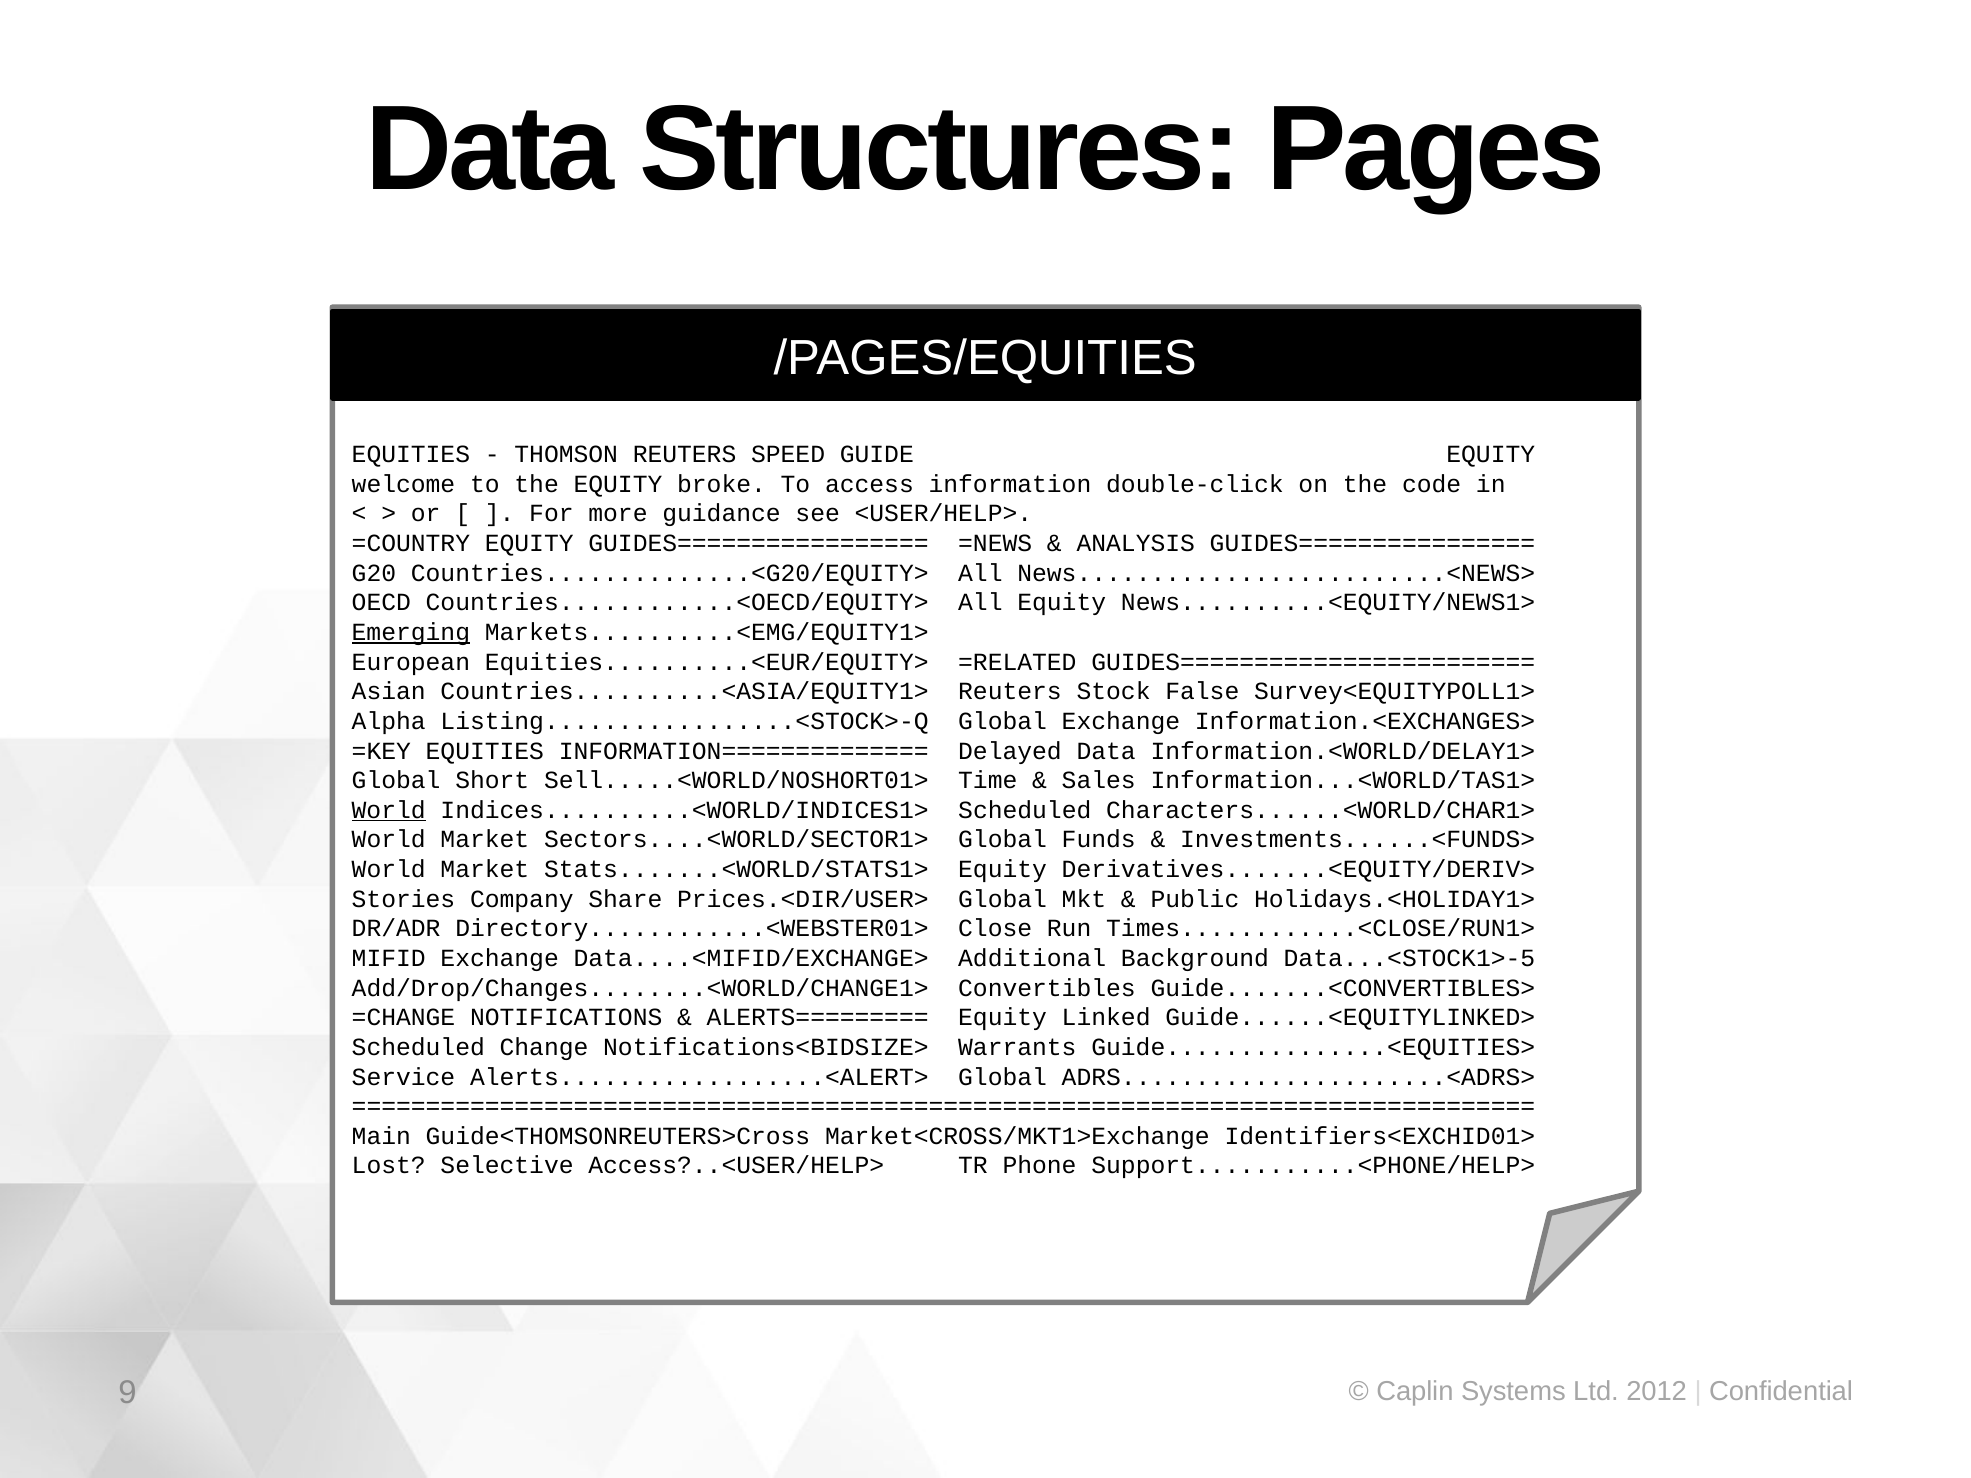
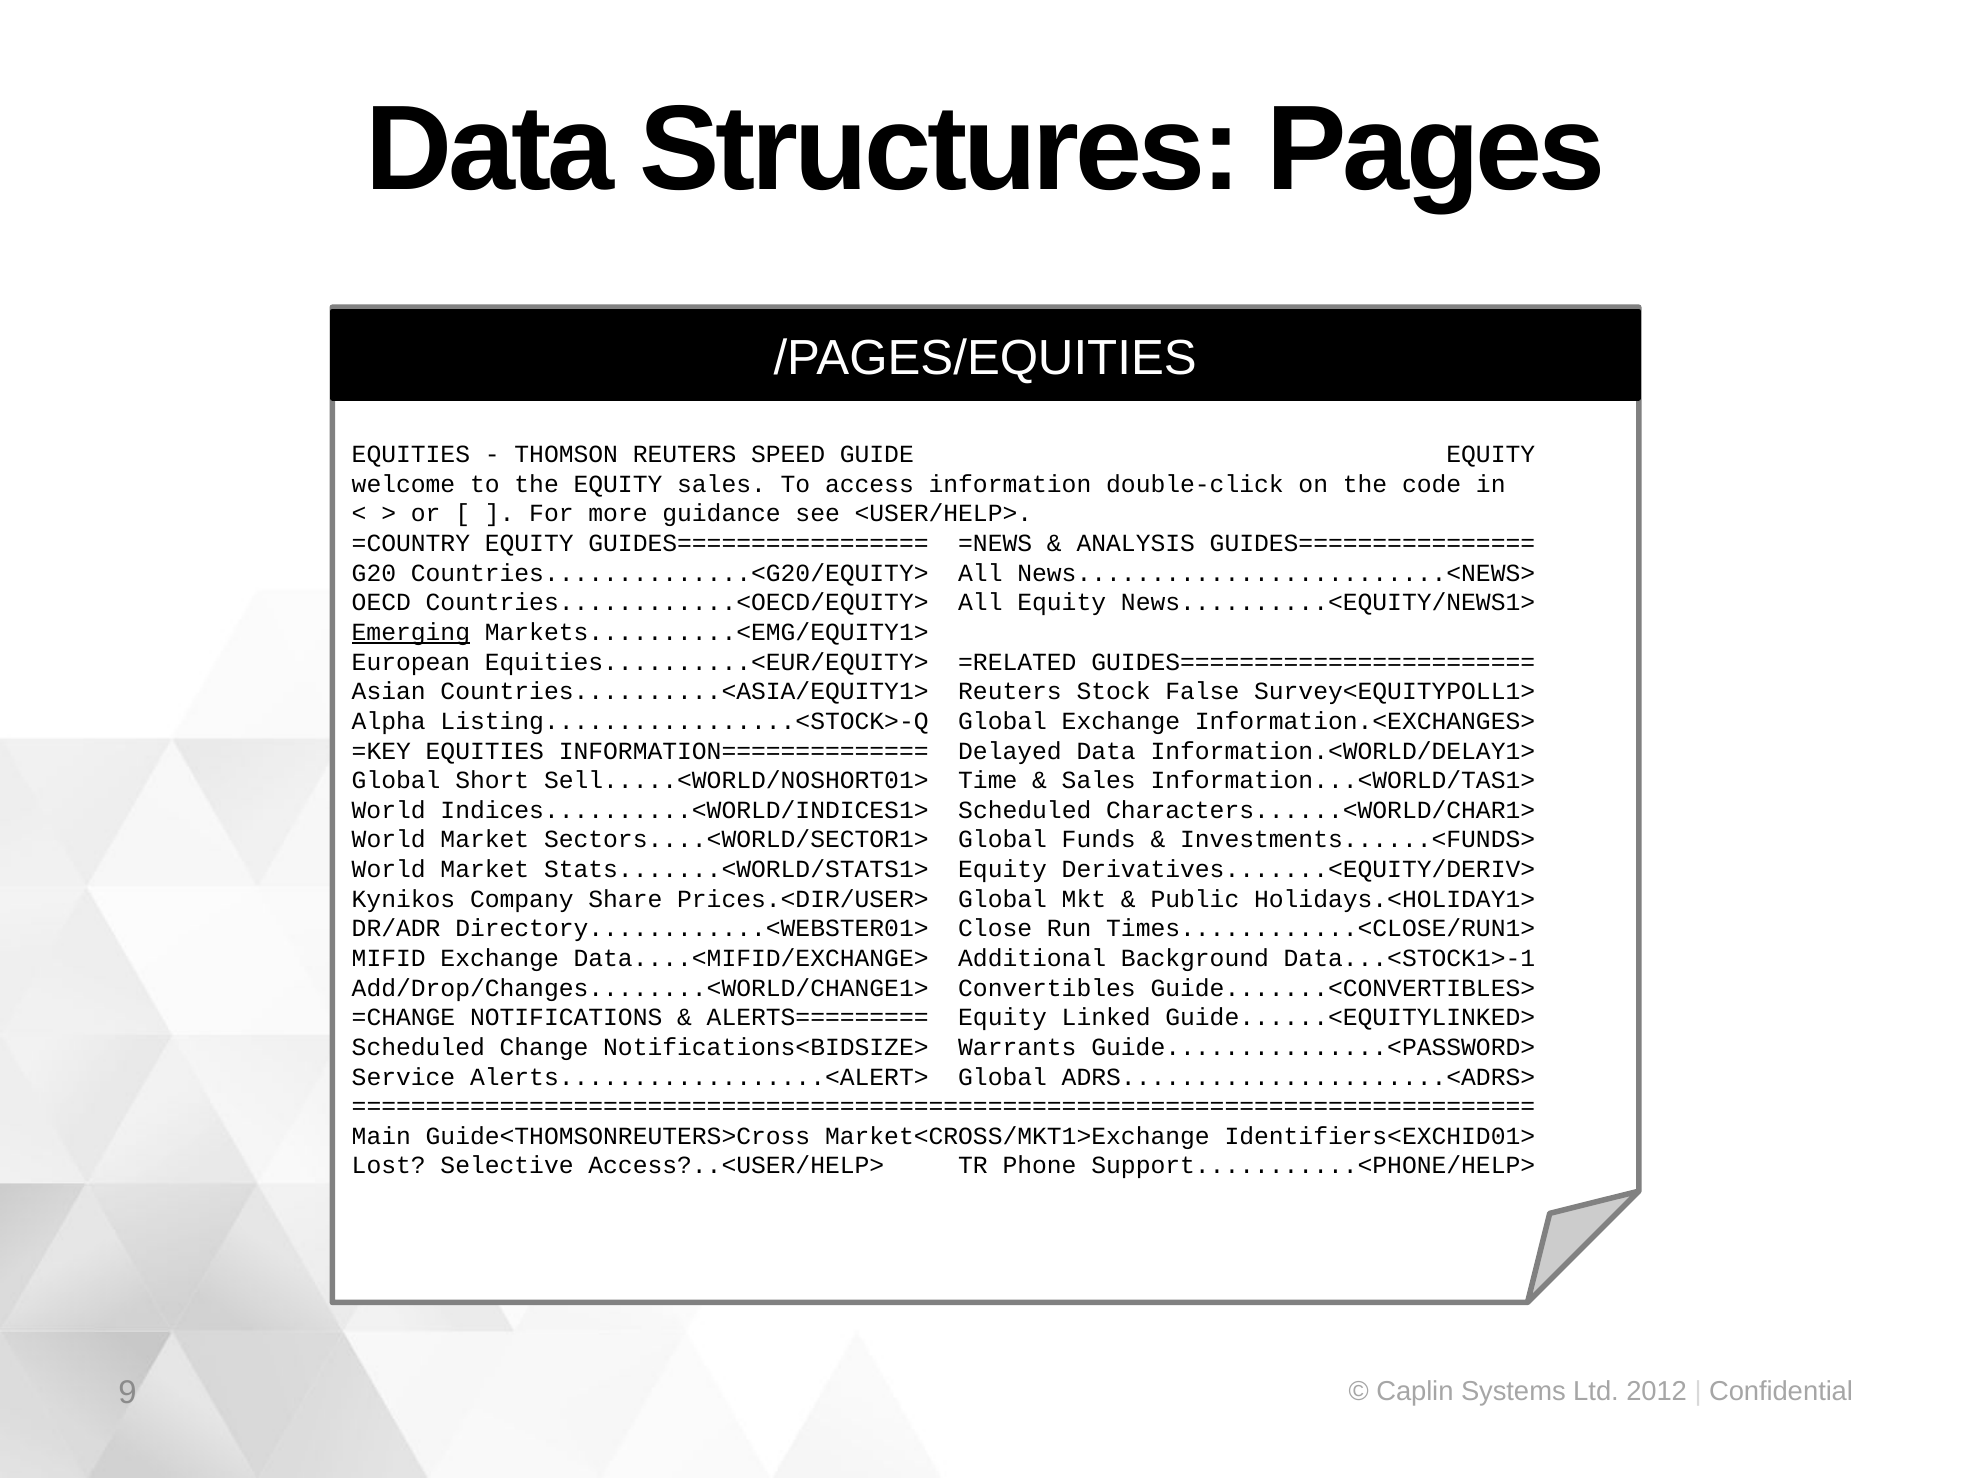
EQUITY broke: broke -> sales
World at (389, 810) underline: present -> none
Stories: Stories -> Kynikos
Data...<STOCK1>-5: Data...<STOCK1>-5 -> Data...<STOCK1>-1
Guide...............<EQUITIES>: Guide...............<EQUITIES> -> Guide...............<PASSWORD>
